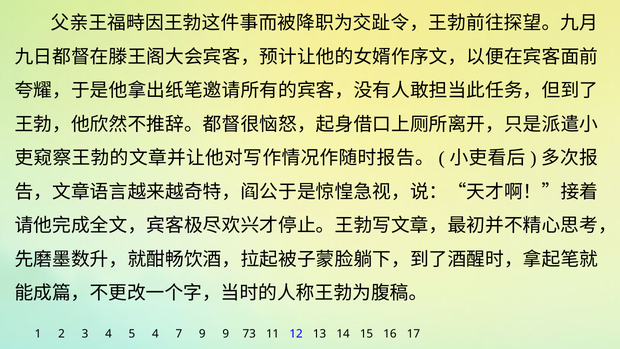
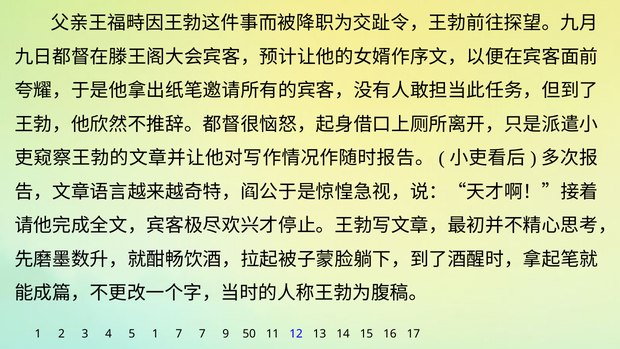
5 4: 4 -> 1
7 9: 9 -> 7
73: 73 -> 50
